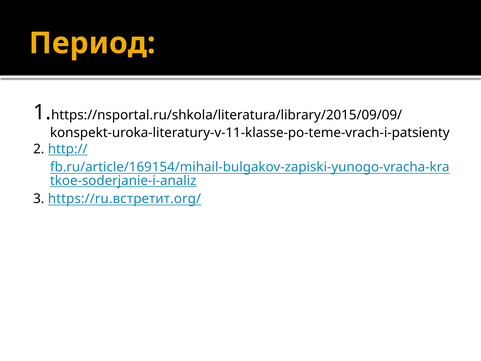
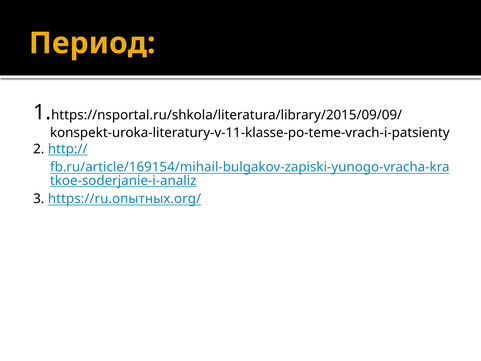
https://ru.встретит.org/: https://ru.встретит.org/ -> https://ru.опытных.org/
